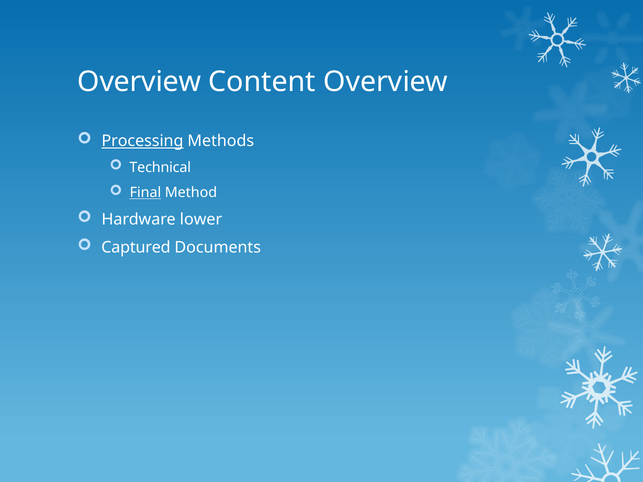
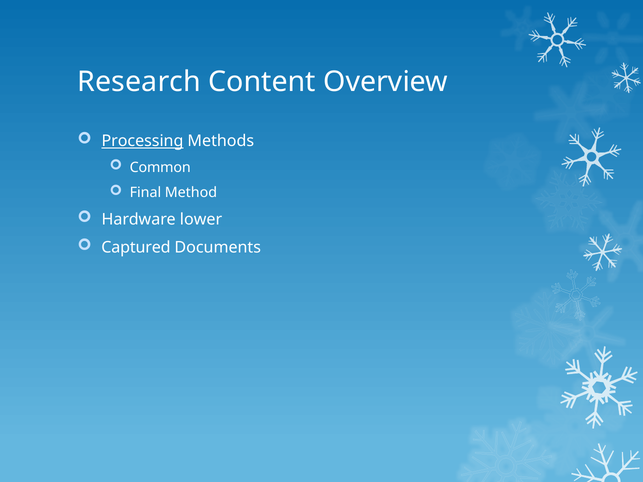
Overview at (139, 82): Overview -> Research
Technical: Technical -> Common
Final underline: present -> none
